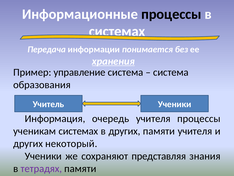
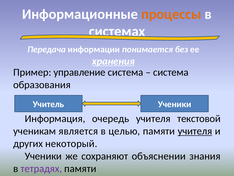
процессы at (171, 14) colour: black -> orange
учителя процессы: процессы -> текстовой
ученикам системах: системах -> является
в других: других -> целью
учителя at (195, 131) underline: none -> present
представляя: представляя -> объяснении
